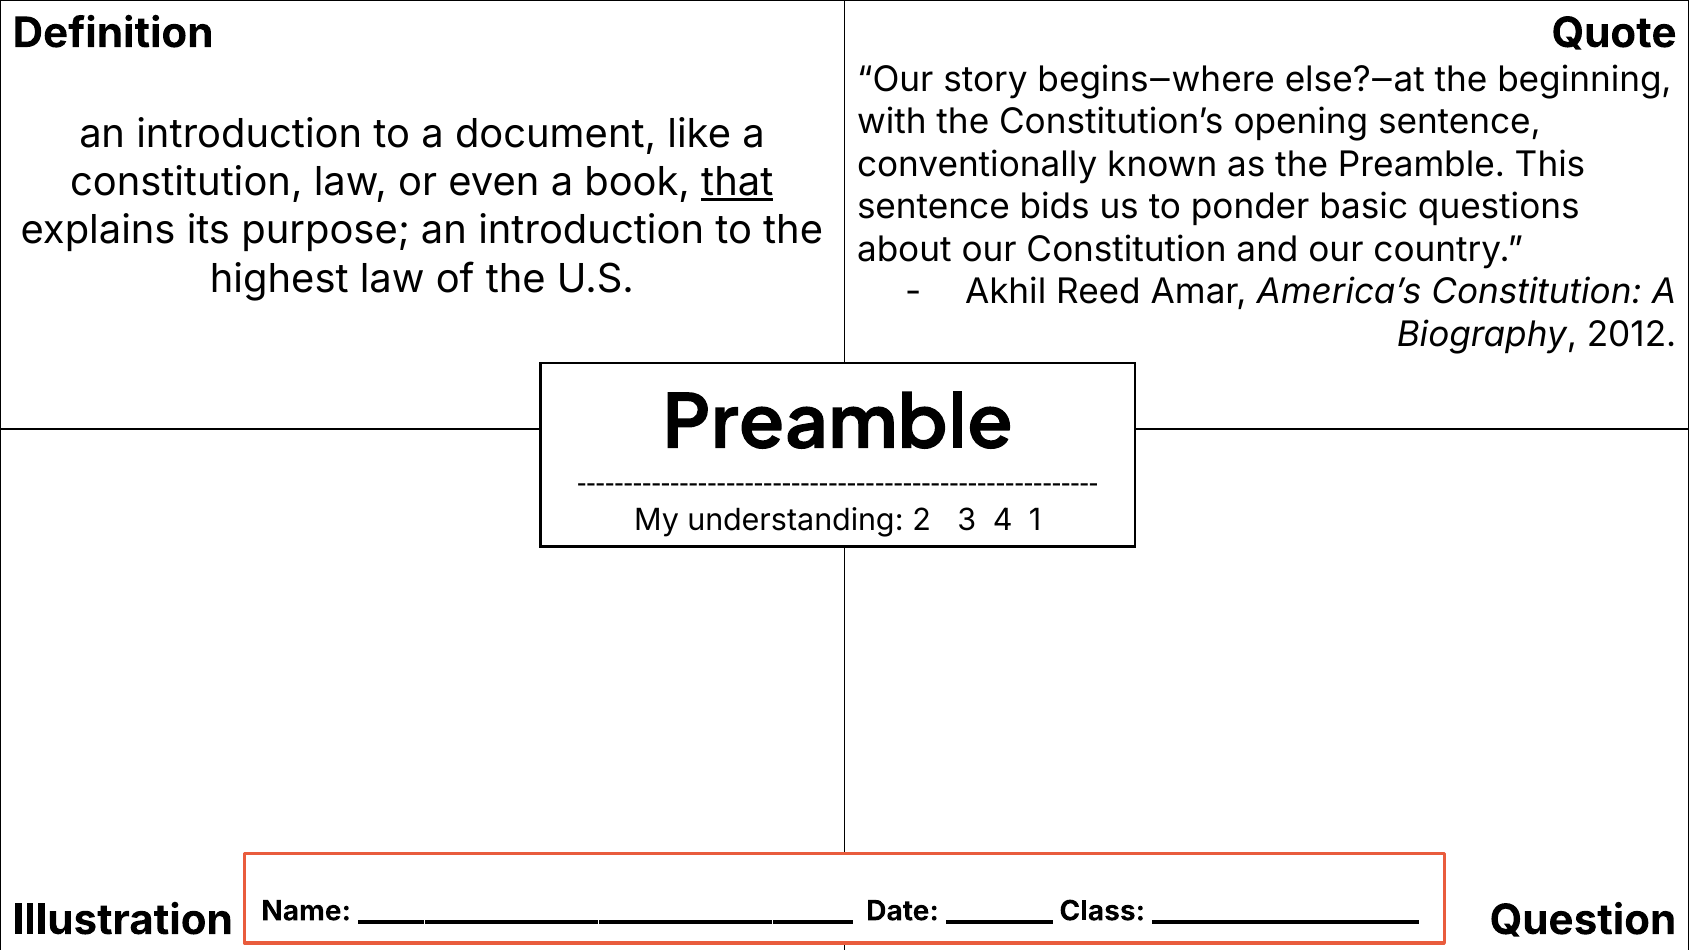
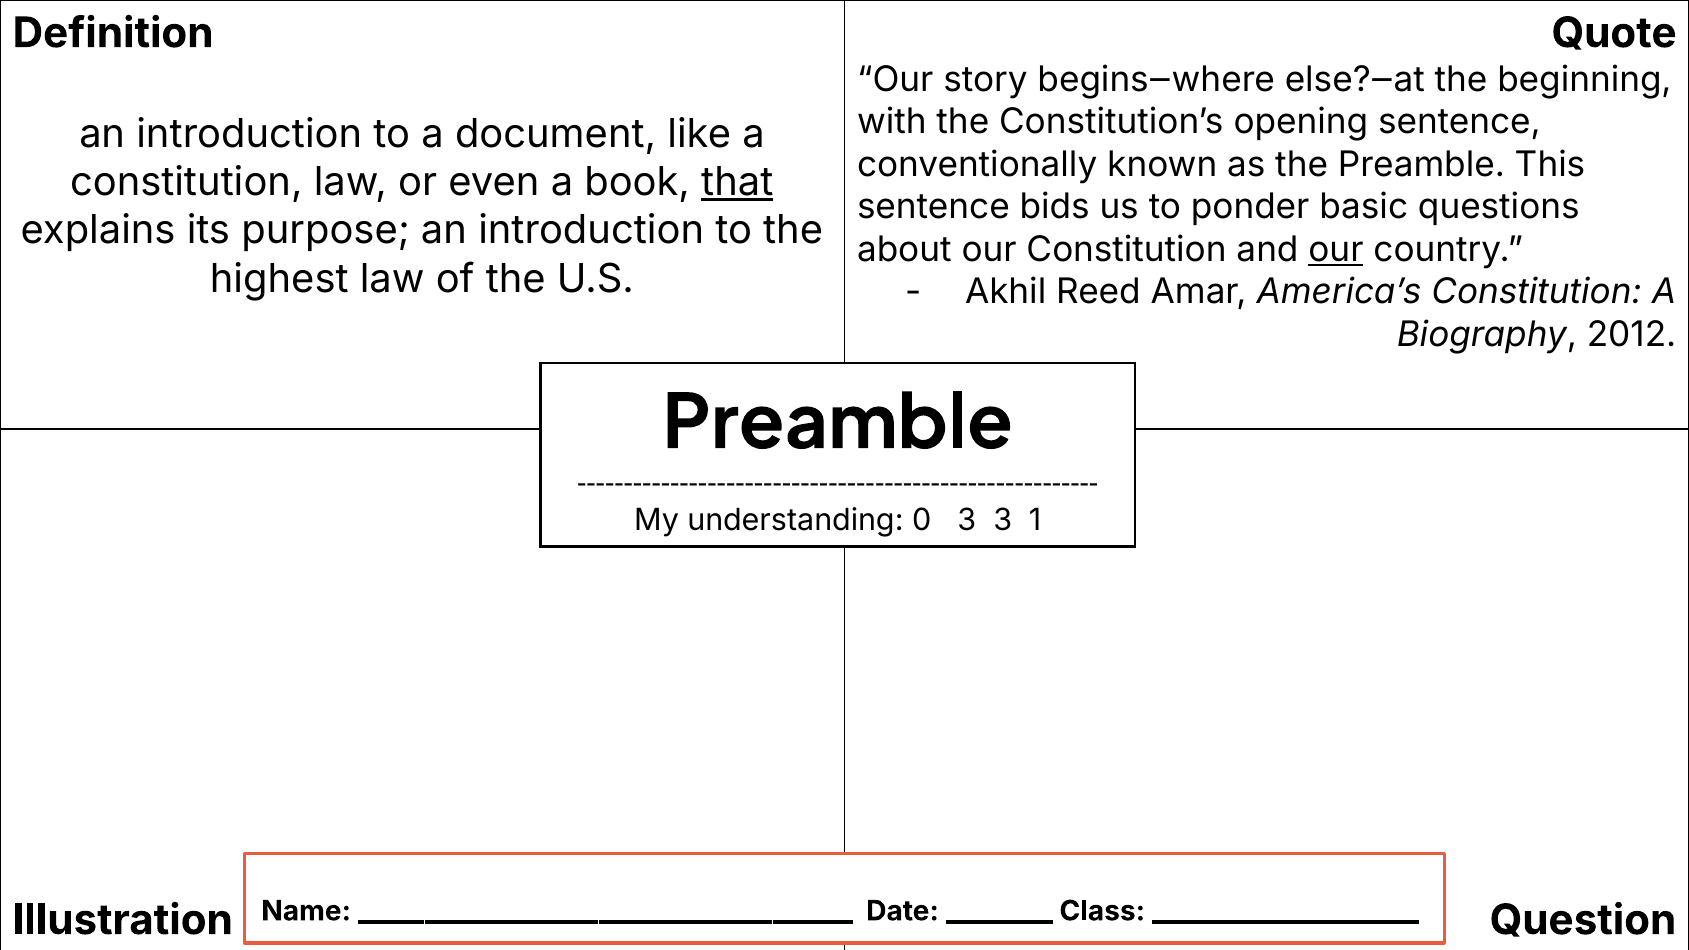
our at (1336, 250) underline: none -> present
2: 2 -> 0
3 4: 4 -> 3
